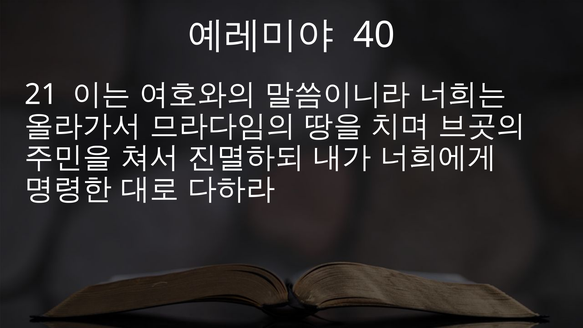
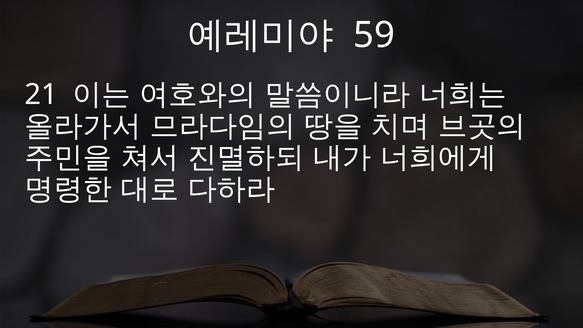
40: 40 -> 59
